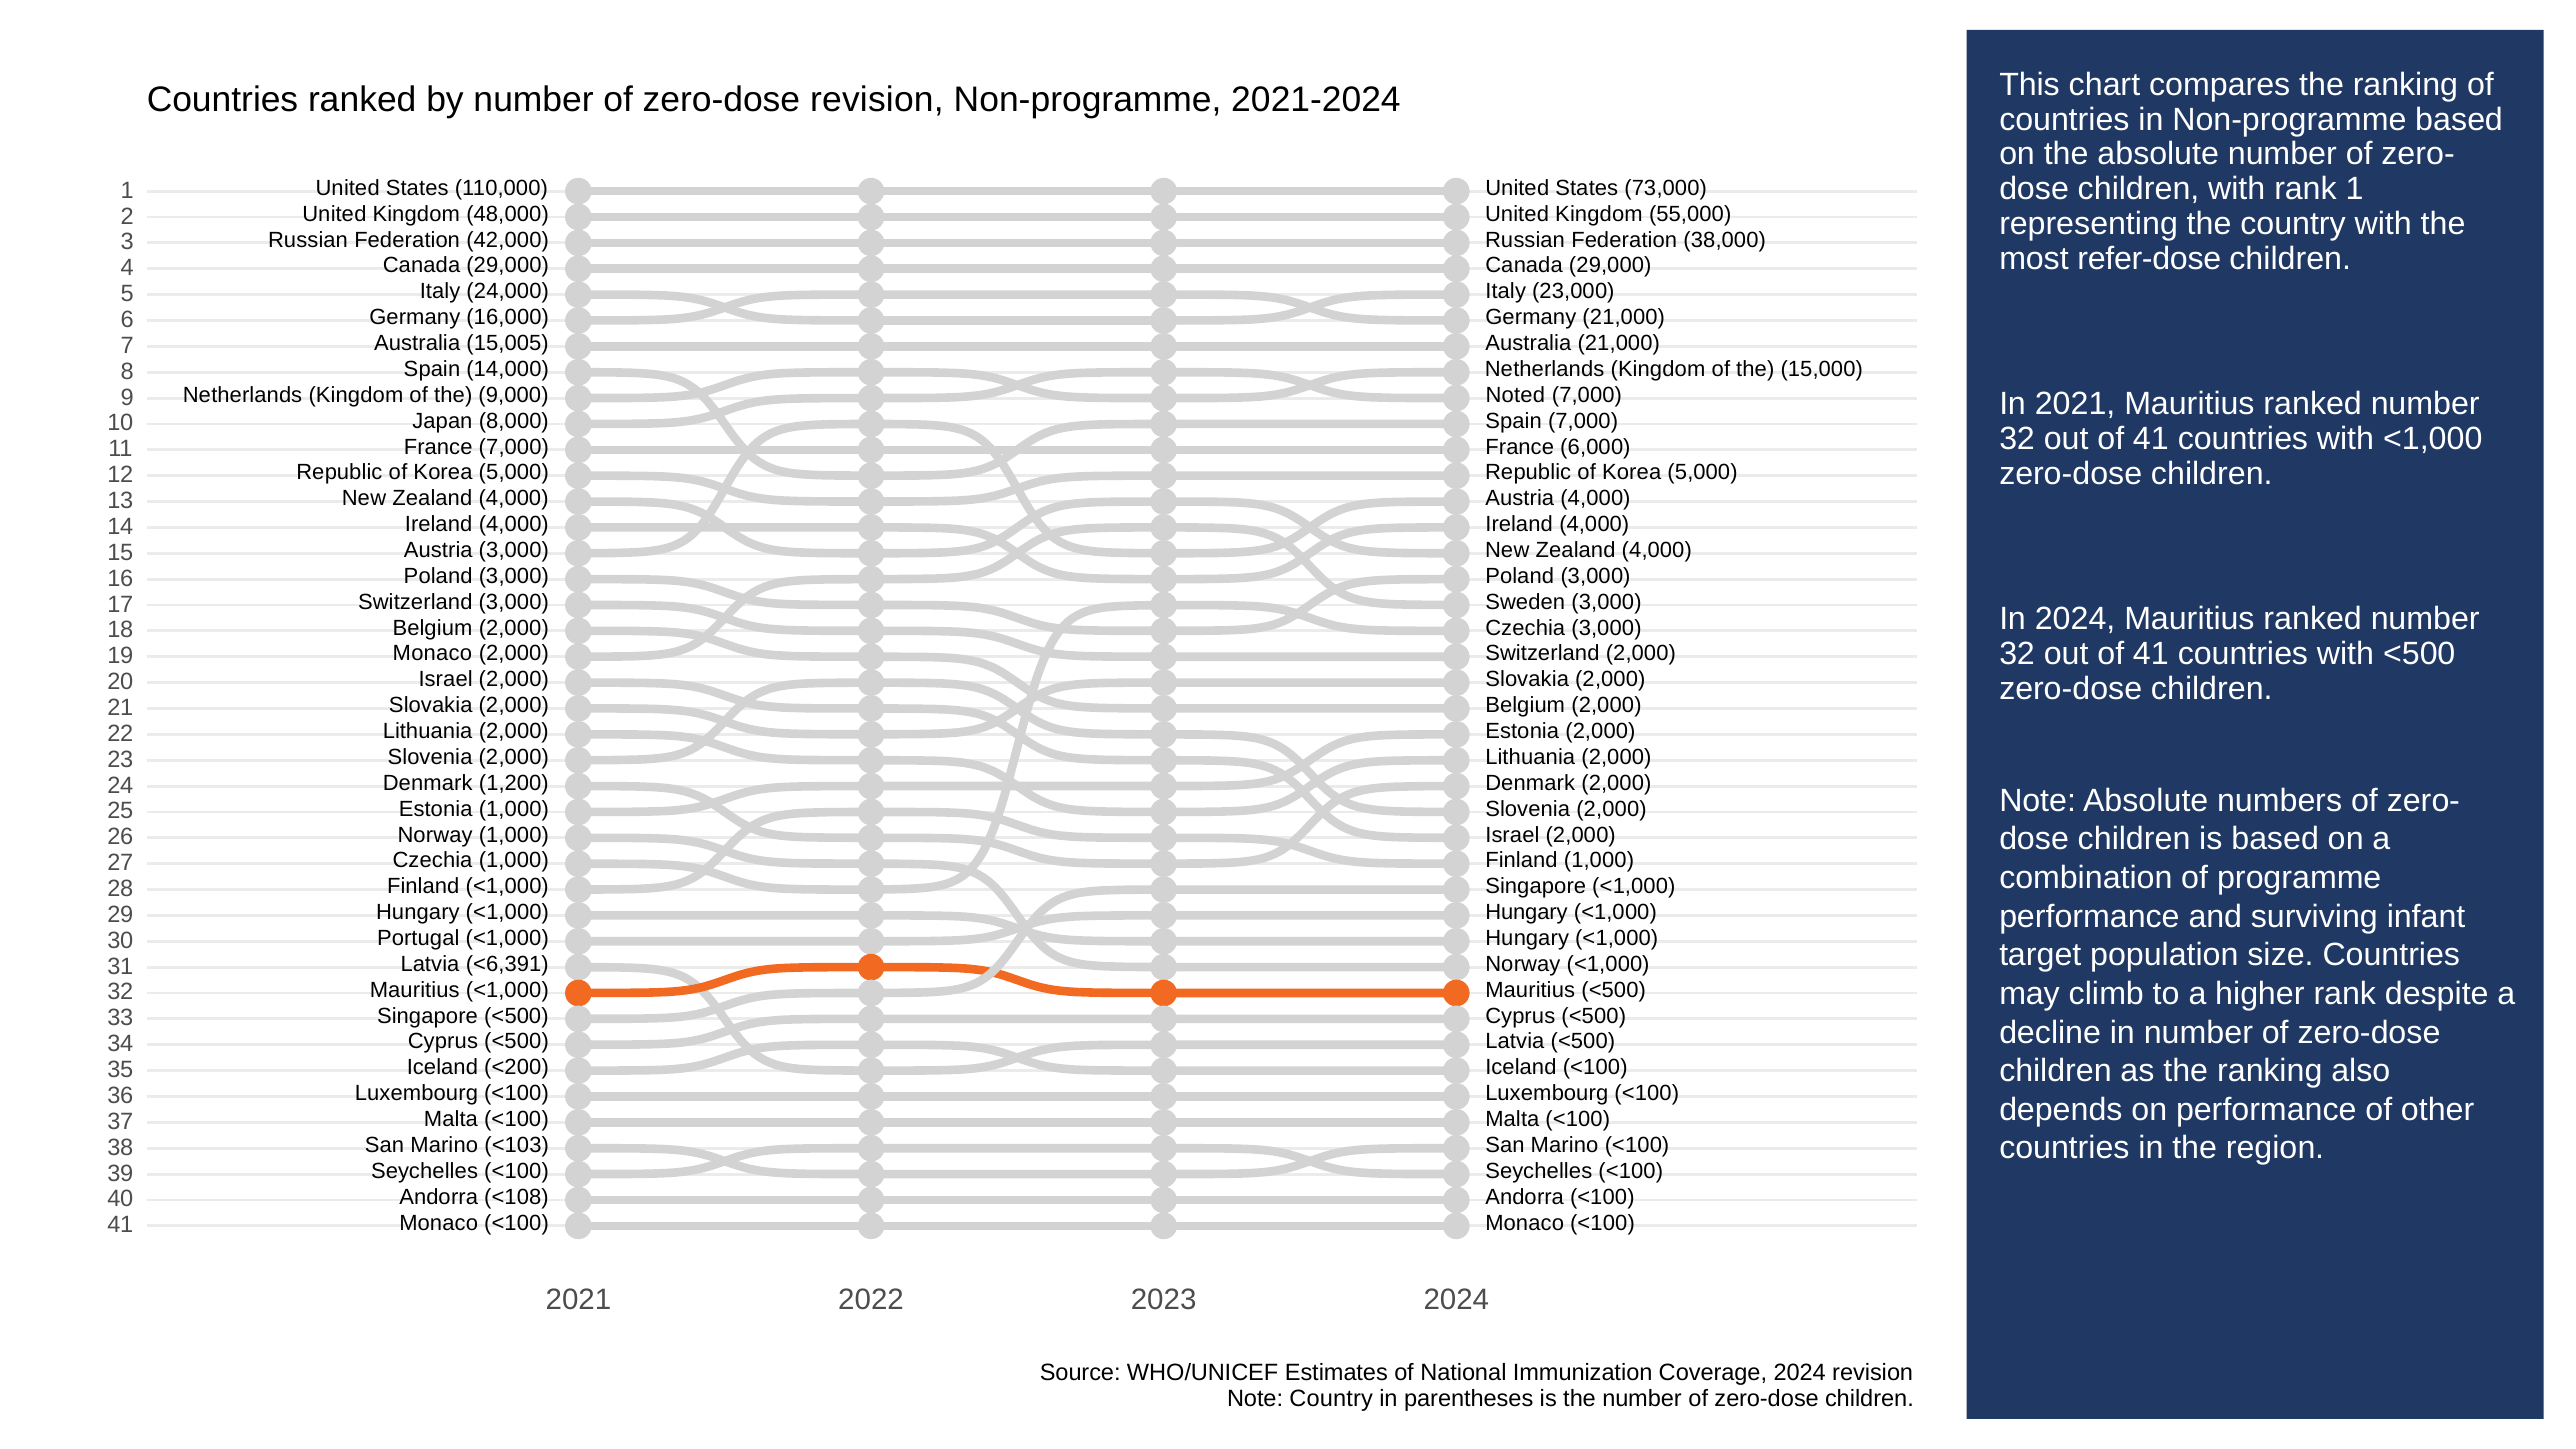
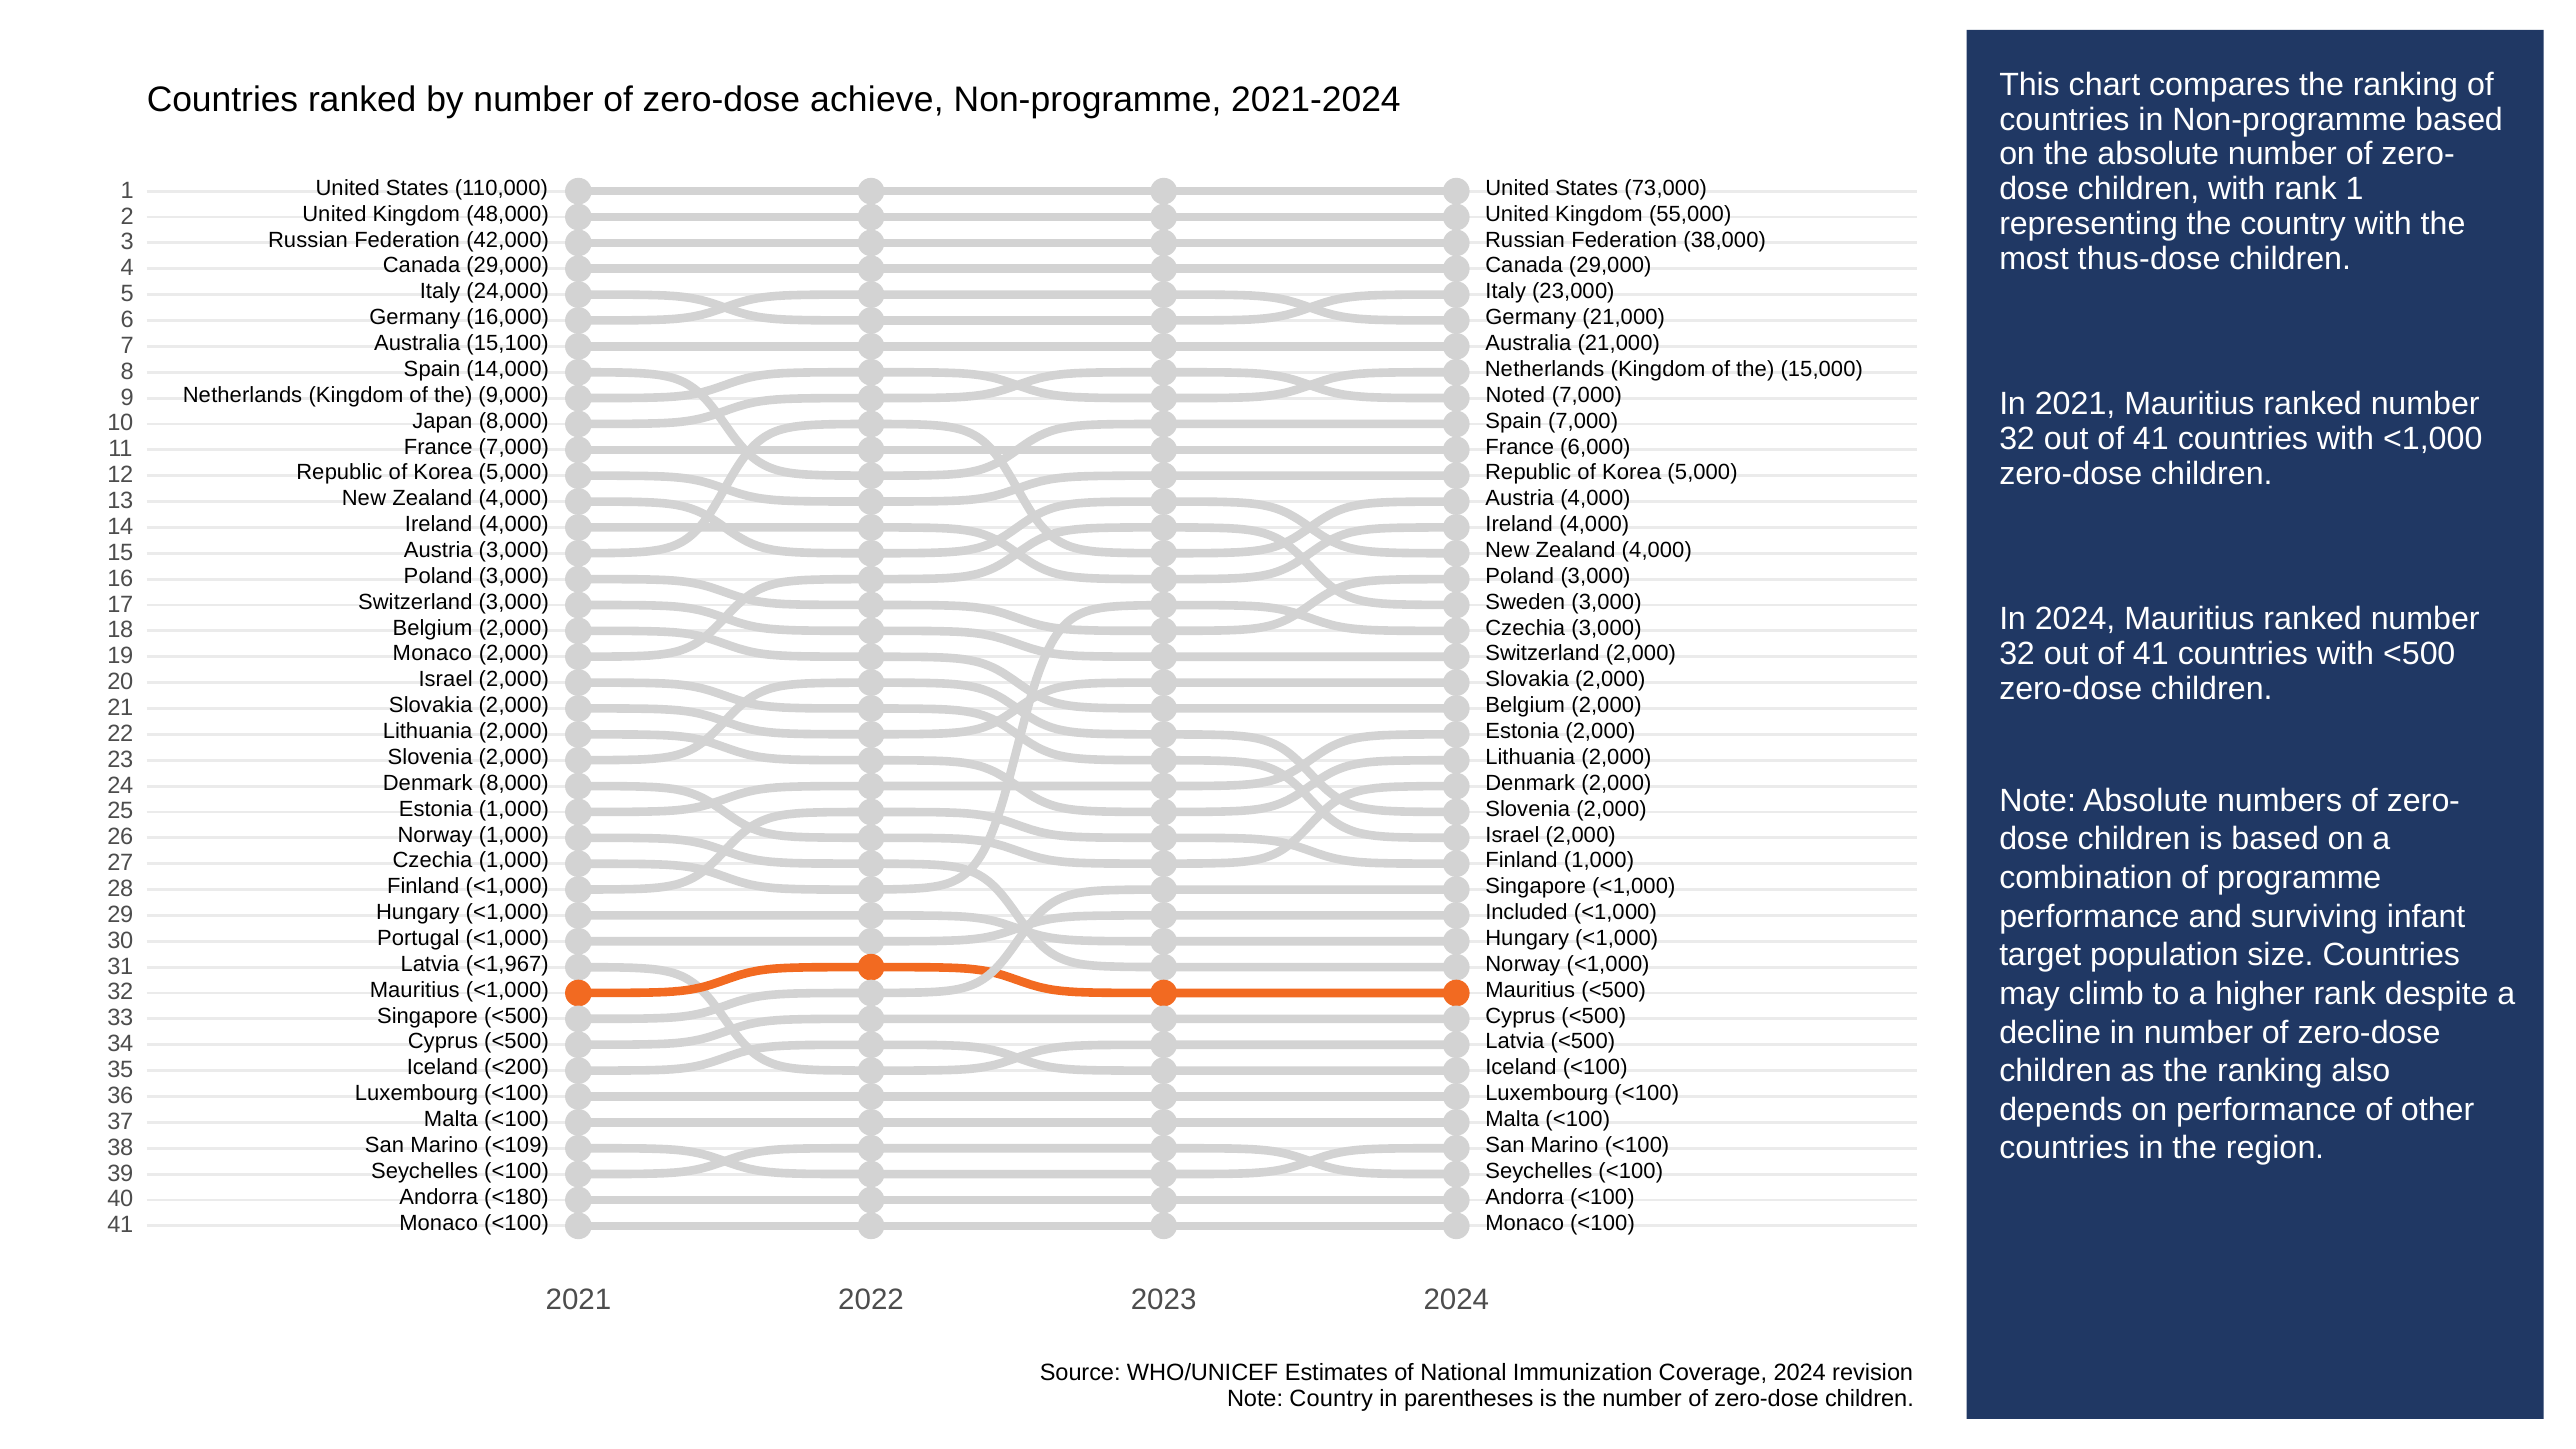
zero-dose revision: revision -> achieve
refer-dose: refer-dose -> thus-dose
15,005: 15,005 -> 15,100
Denmark 1,200: 1,200 -> 8,000
Hungary at (1526, 912): Hungary -> Included
<6,391: <6,391 -> <1,967
<103: <103 -> <109
<108: <108 -> <180
